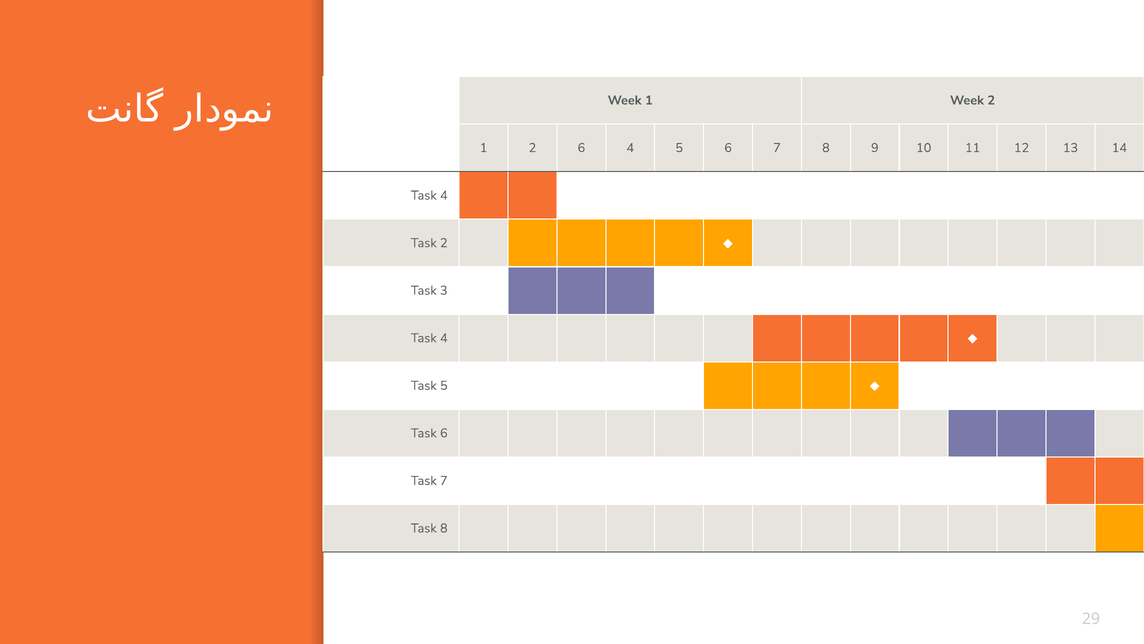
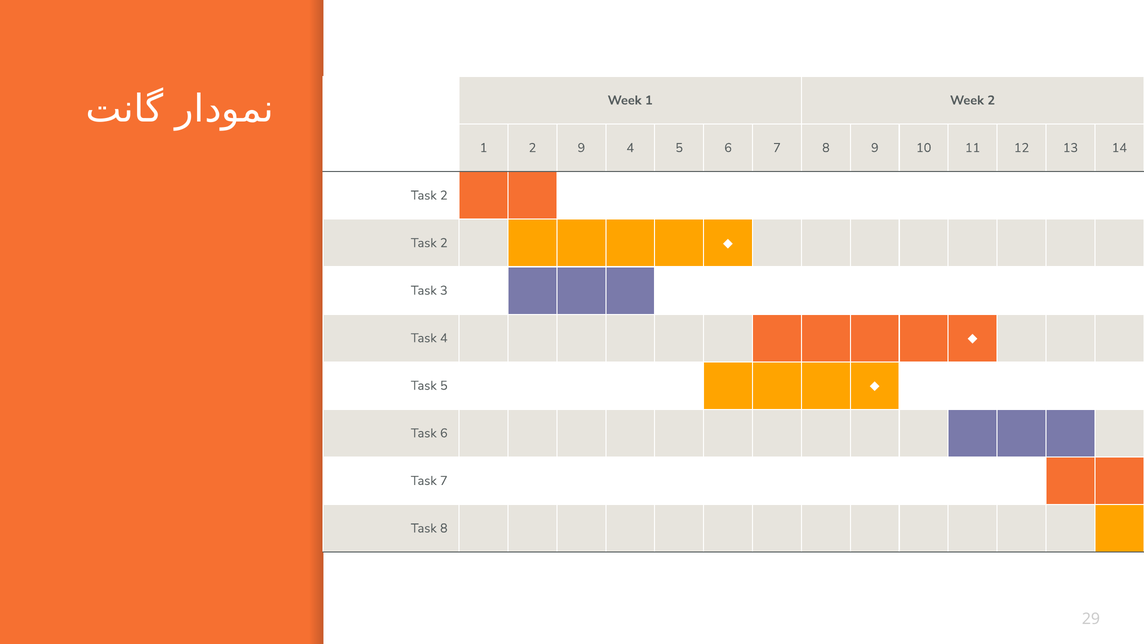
2 6: 6 -> 9
4 at (444, 195): 4 -> 2
